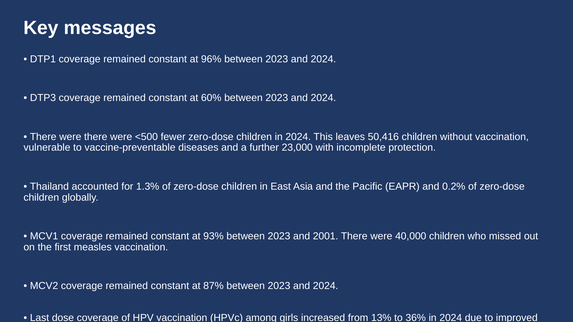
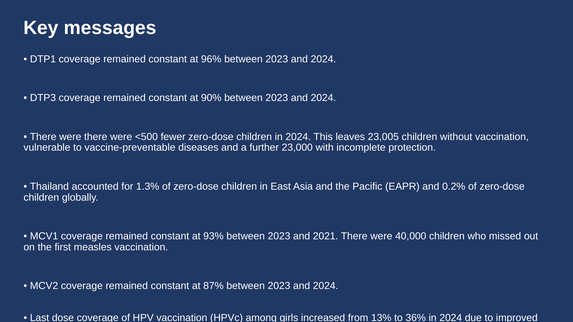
60%: 60% -> 90%
50,416: 50,416 -> 23,005
2001: 2001 -> 2021
